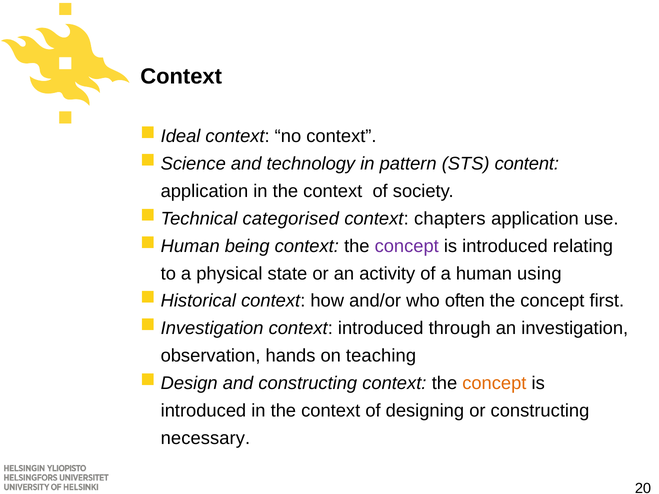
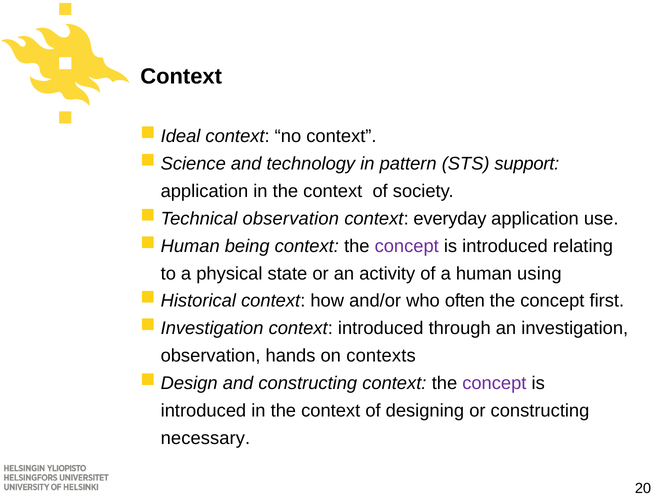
content: content -> support
Technical categorised: categorised -> observation
chapters: chapters -> everyday
teaching: teaching -> contexts
concept at (494, 383) colour: orange -> purple
